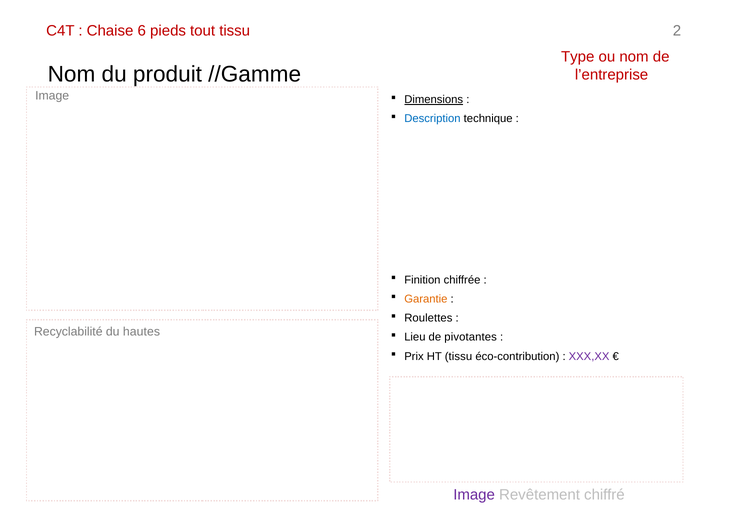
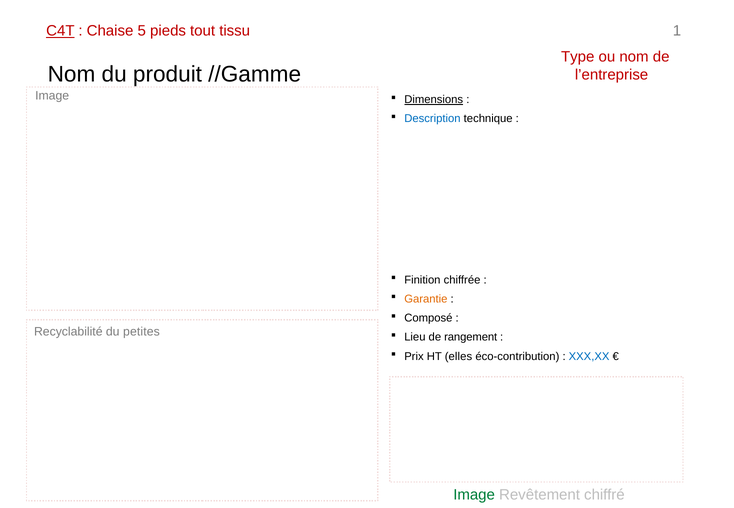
C4T underline: none -> present
6: 6 -> 5
2: 2 -> 1
Roulettes: Roulettes -> Composé
hautes: hautes -> petites
pivotantes: pivotantes -> rangement
HT tissu: tissu -> elles
XXX,XX colour: purple -> blue
Image at (474, 495) colour: purple -> green
